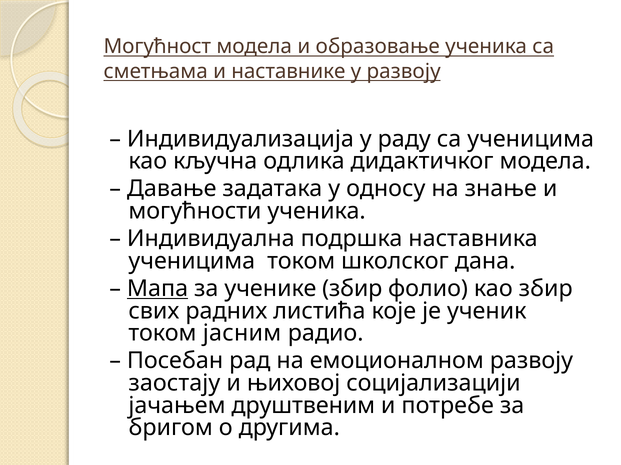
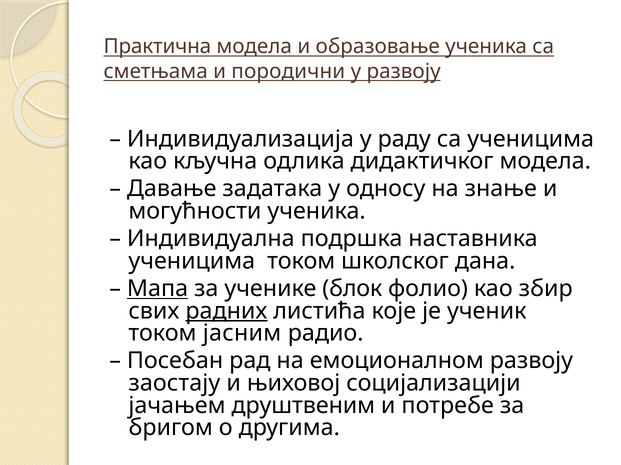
Могућност: Могућност -> Практична
наставнике: наставнике -> породични
ученике збир: збир -> блок
радних underline: none -> present
